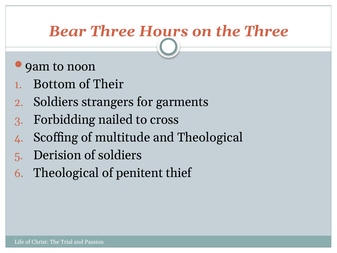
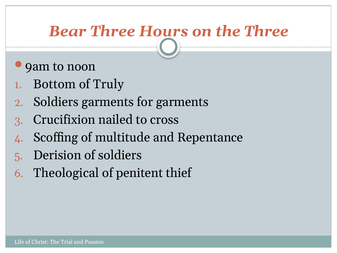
Their: Their -> Truly
Soldiers strangers: strangers -> garments
Forbidding: Forbidding -> Crucifixion
and Theological: Theological -> Repentance
